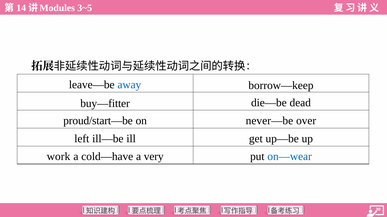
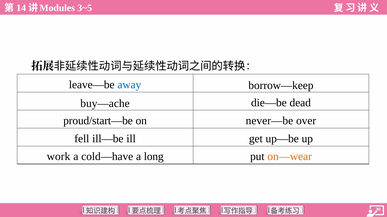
buy—fitter: buy—fitter -> buy—ache
left: left -> fell
very: very -> long
on—wear colour: blue -> orange
